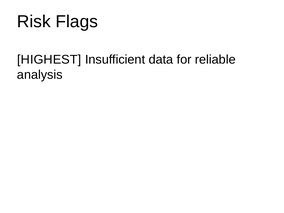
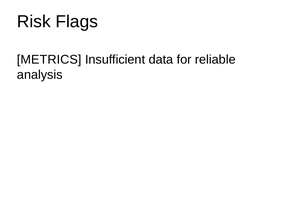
HIGHEST: HIGHEST -> METRICS
